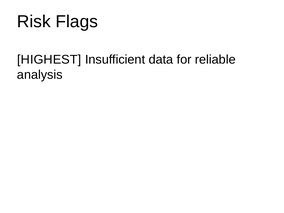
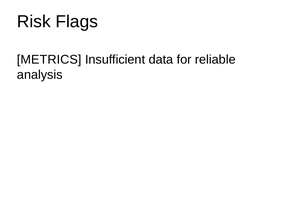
HIGHEST: HIGHEST -> METRICS
